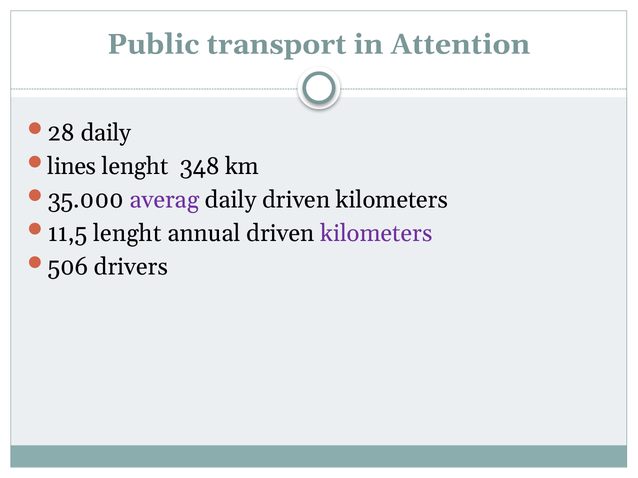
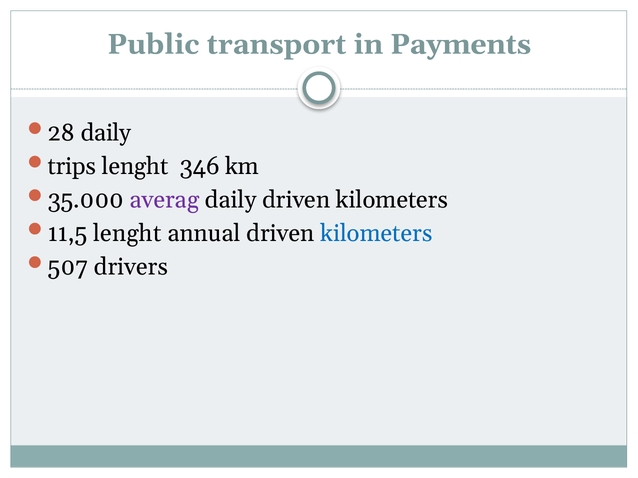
Attention: Attention -> Payments
lines: lines -> trips
348: 348 -> 346
kilometers at (376, 233) colour: purple -> blue
506: 506 -> 507
